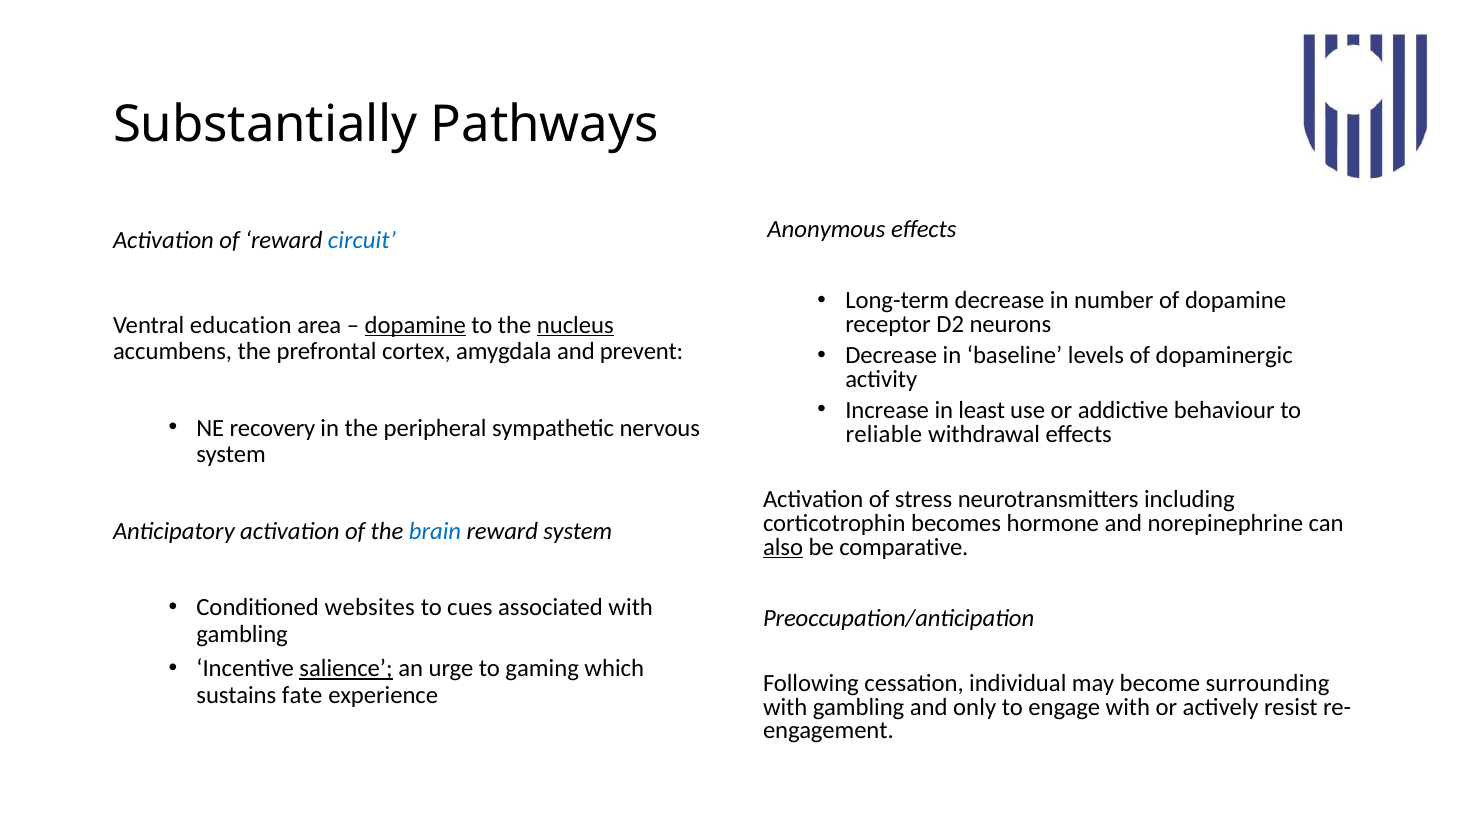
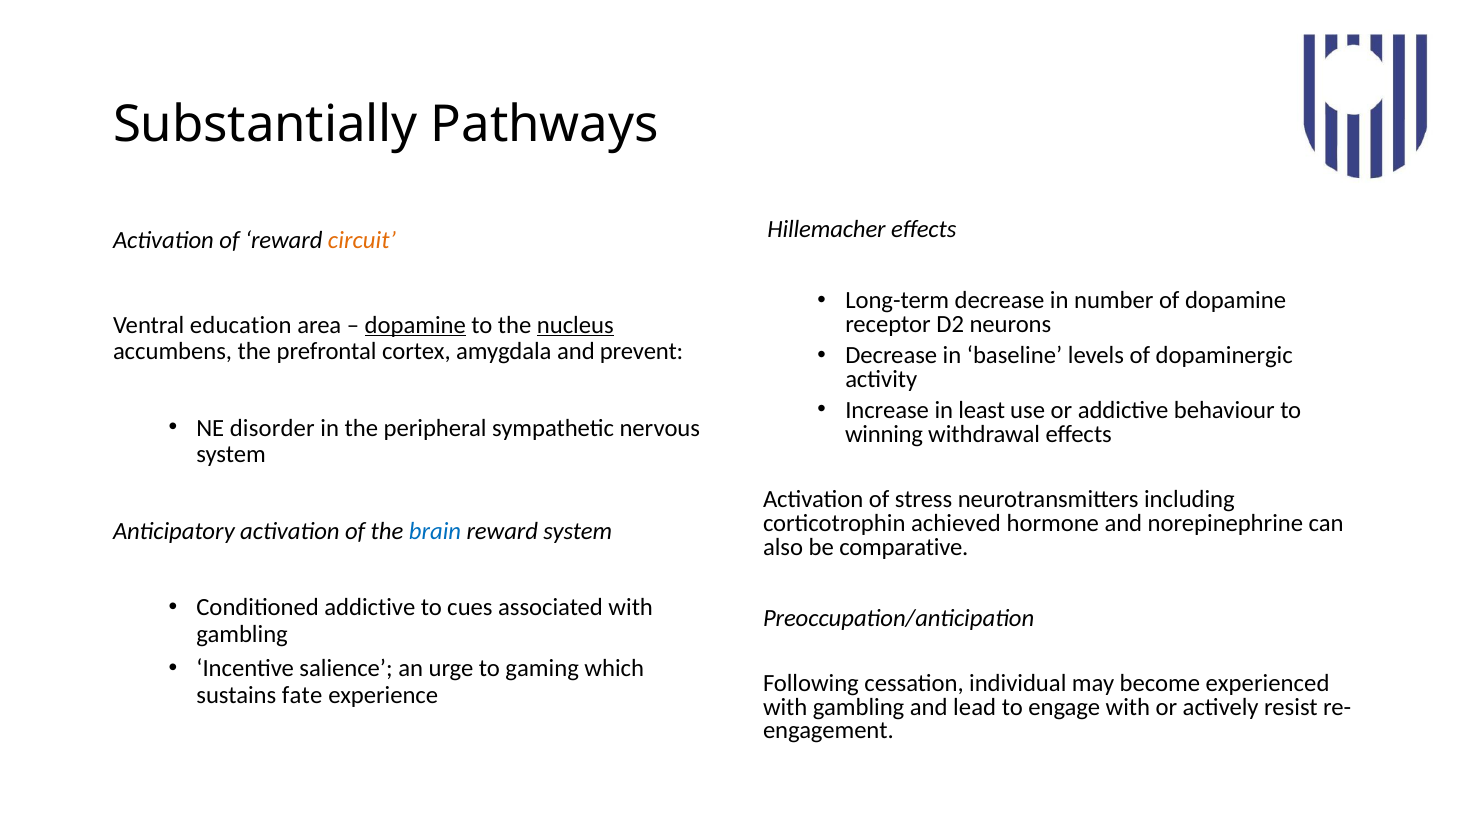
Anonymous: Anonymous -> Hillemacher
circuit colour: blue -> orange
recovery: recovery -> disorder
reliable: reliable -> winning
becomes: becomes -> achieved
also underline: present -> none
Conditioned websites: websites -> addictive
salience underline: present -> none
surrounding: surrounding -> experienced
only: only -> lead
